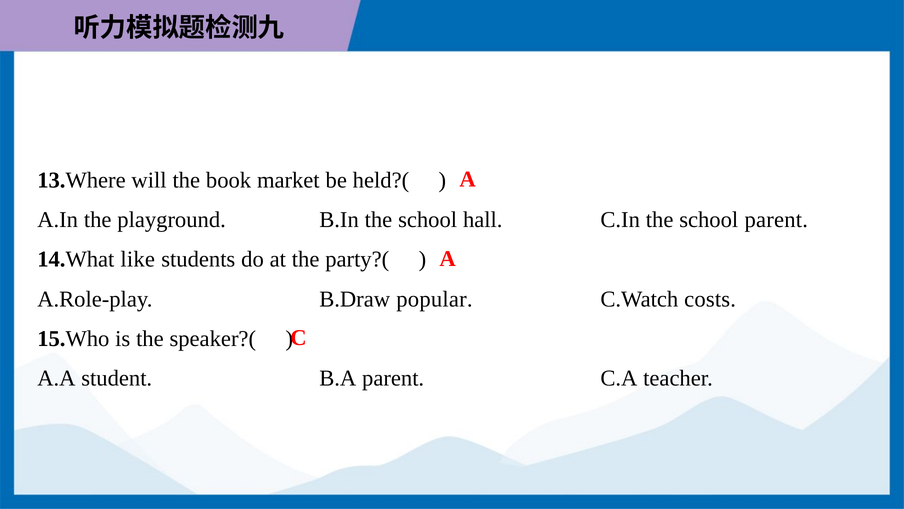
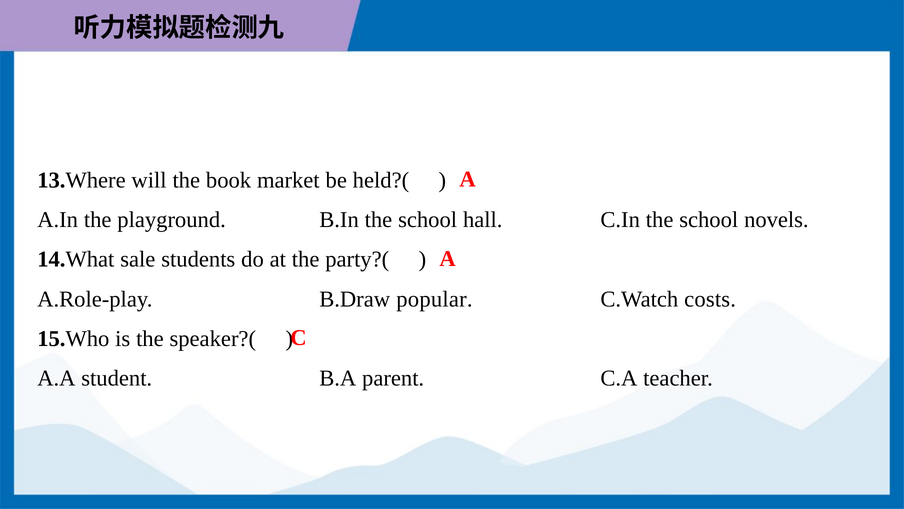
school parent: parent -> novels
like: like -> sale
